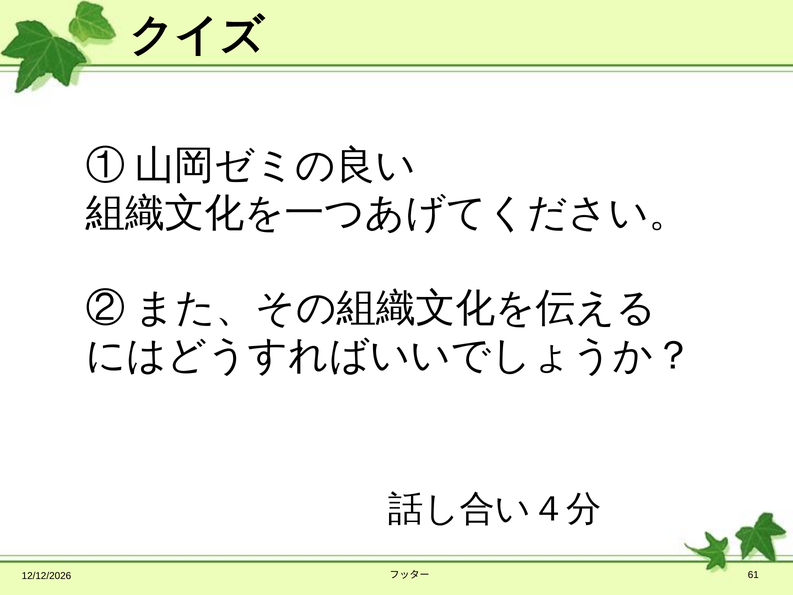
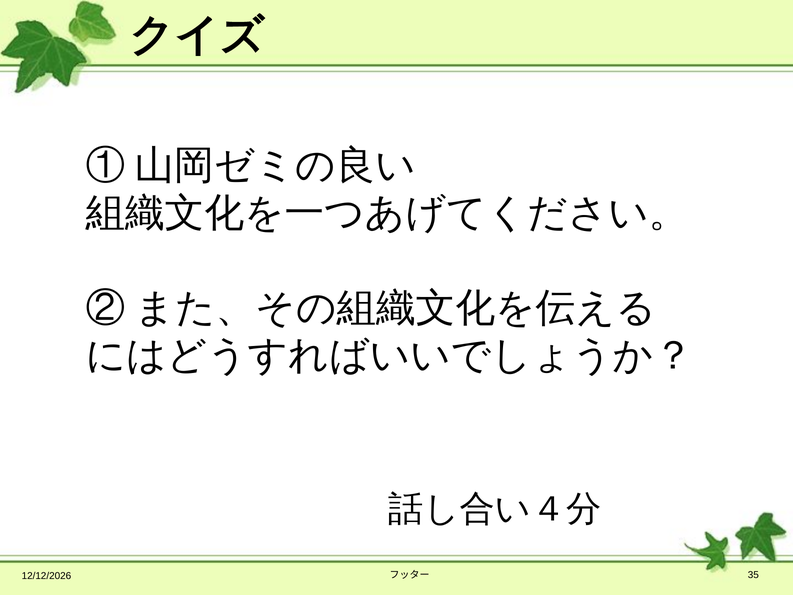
61: 61 -> 35
